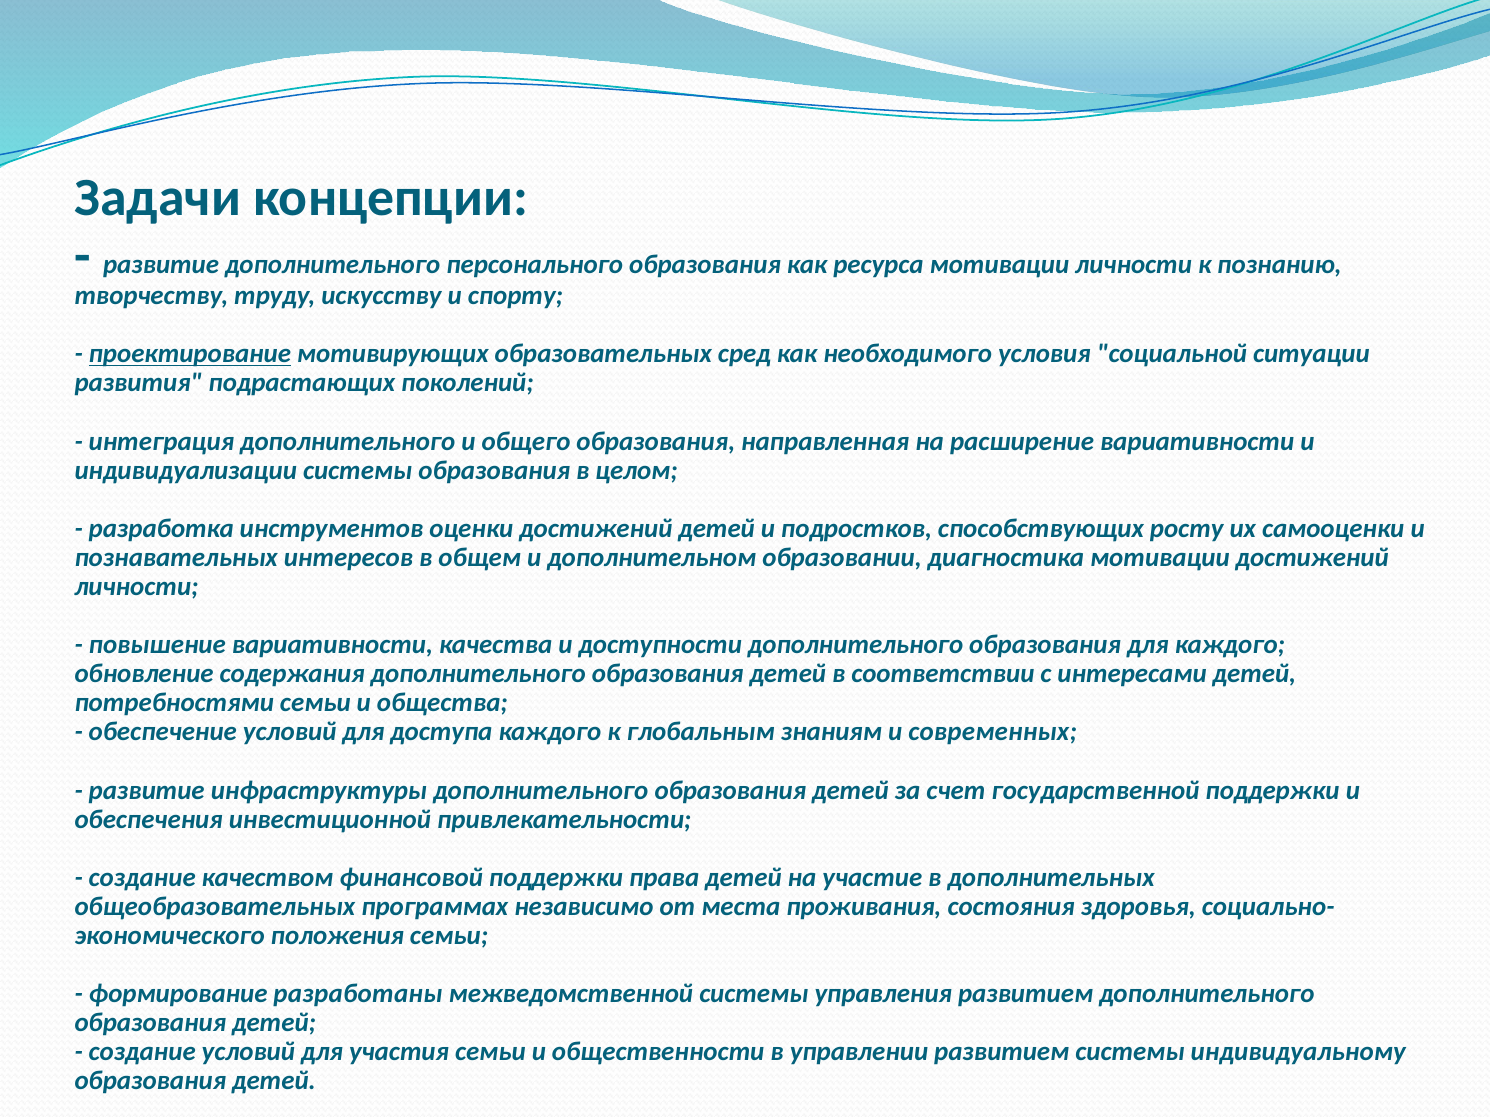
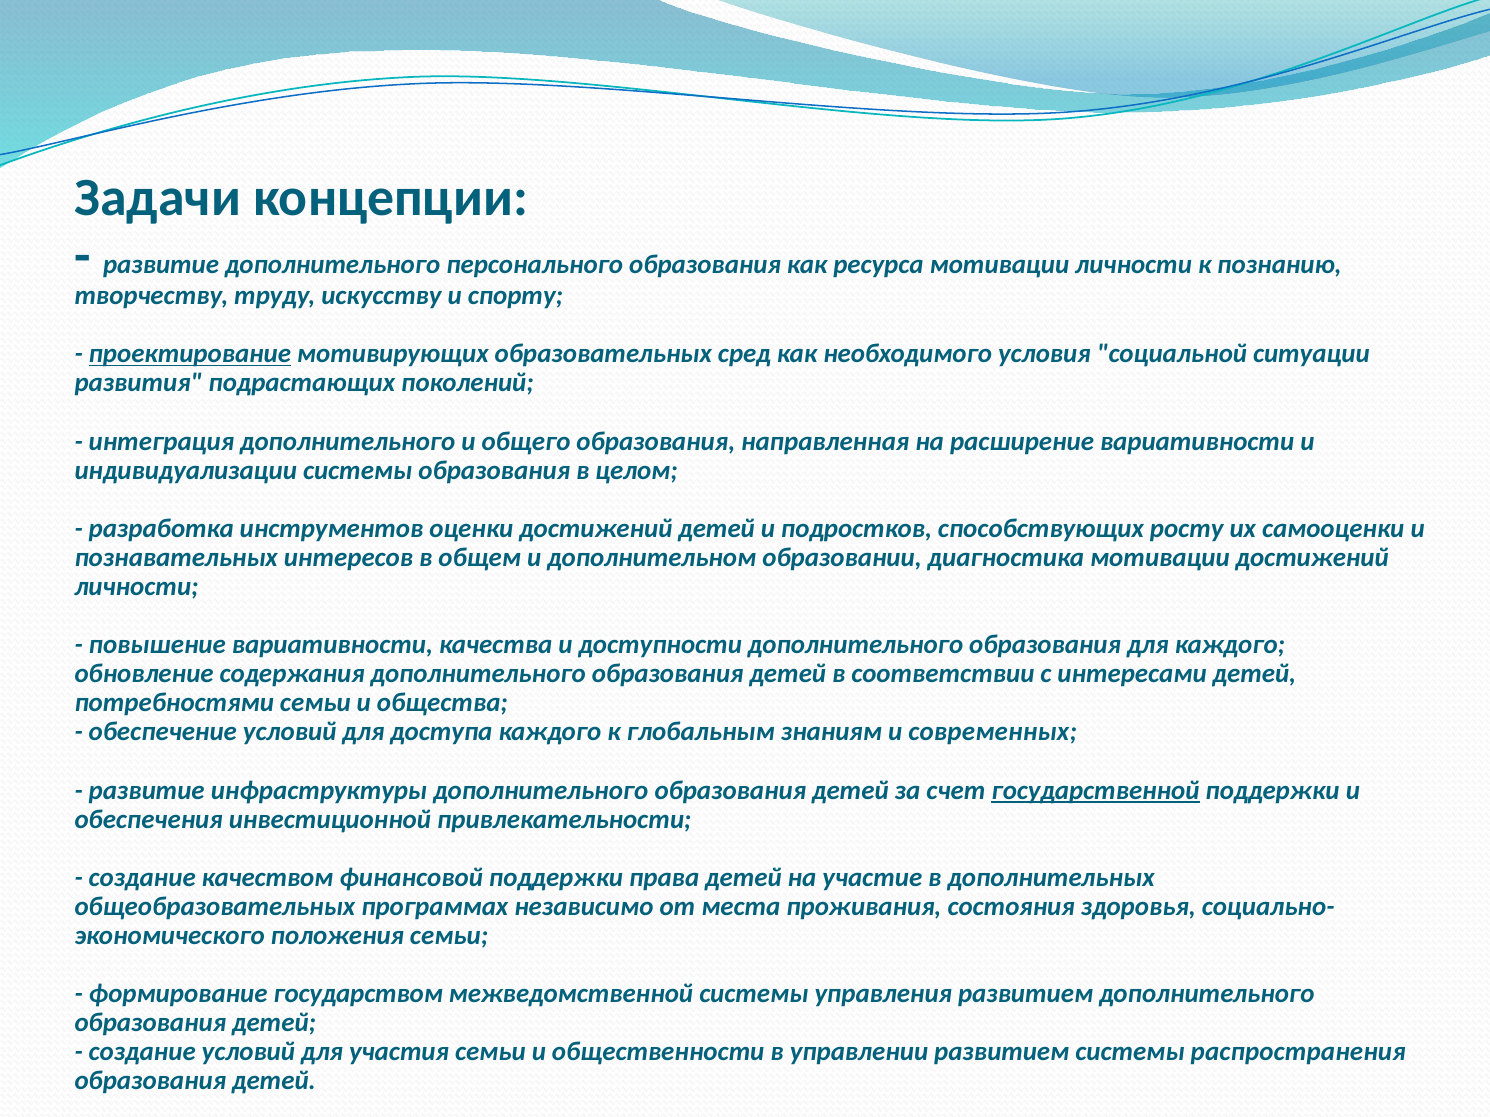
государственной underline: none -> present
разработаны: разработаны -> государством
индивидуальному: индивидуальному -> распространения
